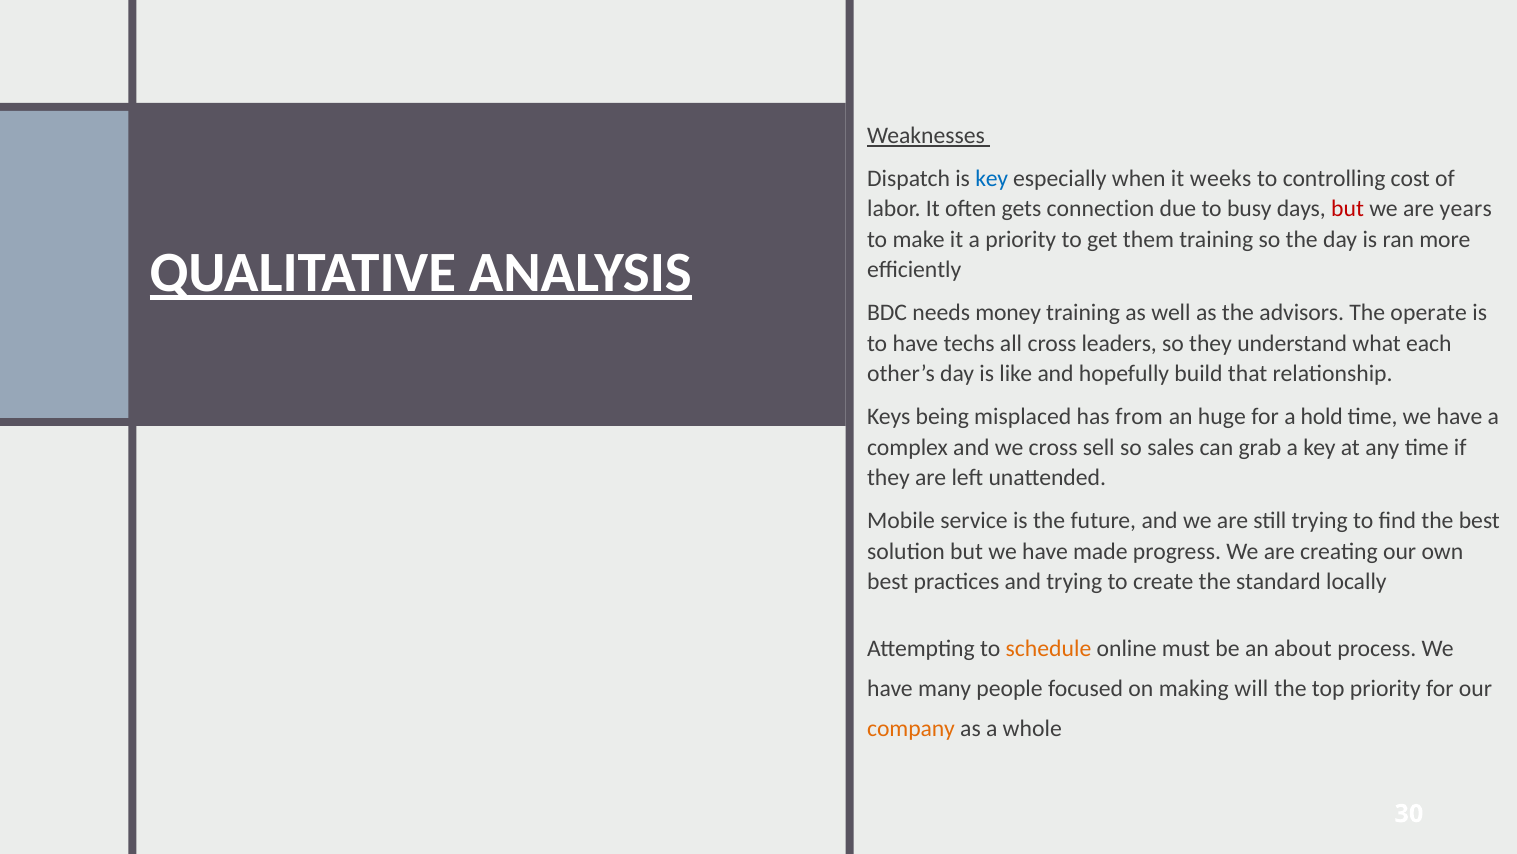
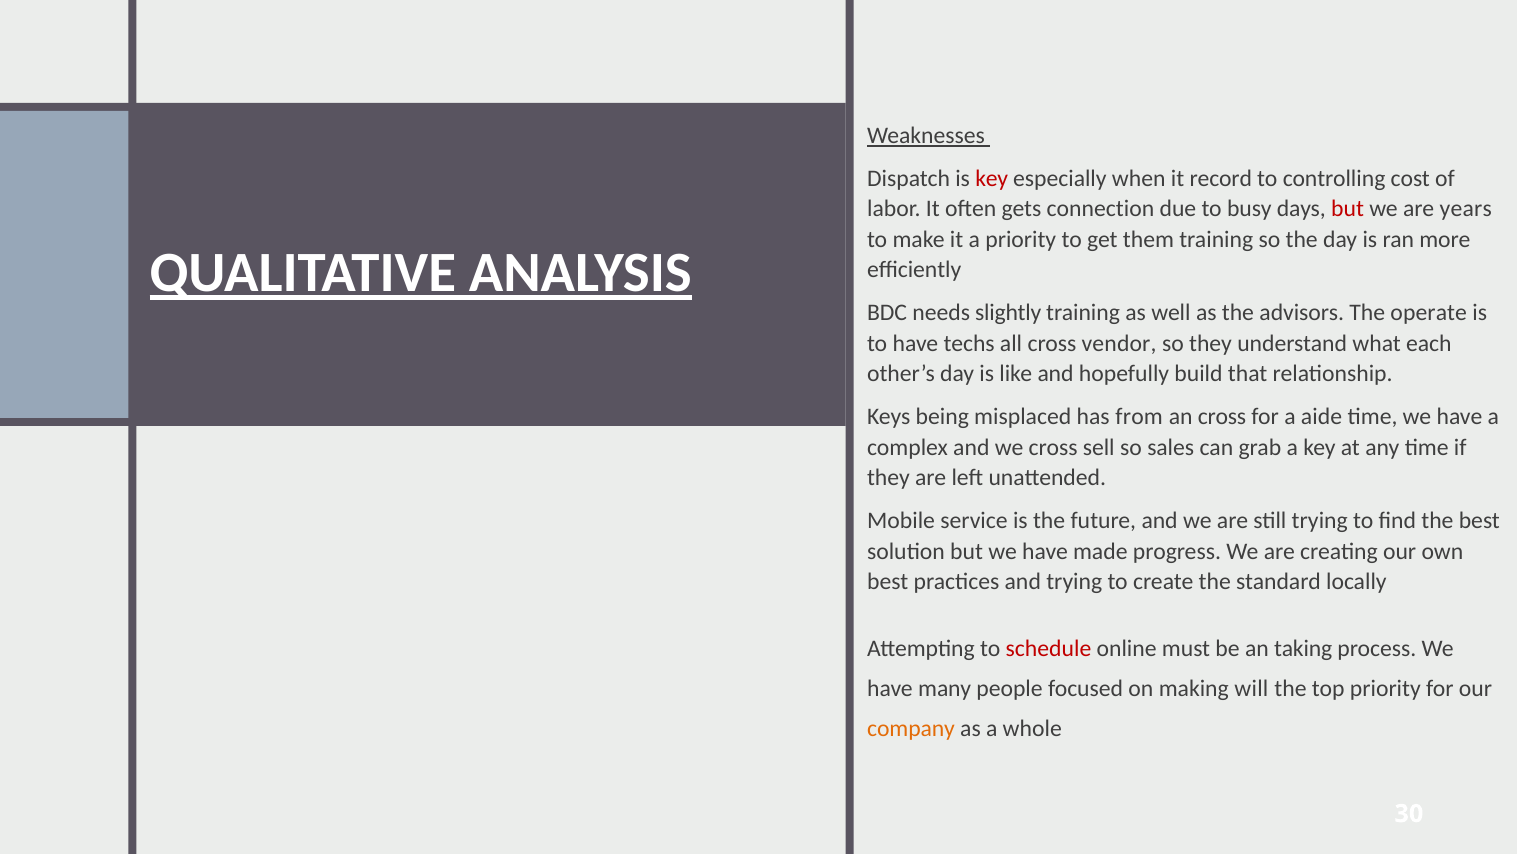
key at (992, 179) colour: blue -> red
weeks: weeks -> record
money: money -> slightly
leaders: leaders -> vendor
an huge: huge -> cross
hold: hold -> aide
schedule colour: orange -> red
about: about -> taking
